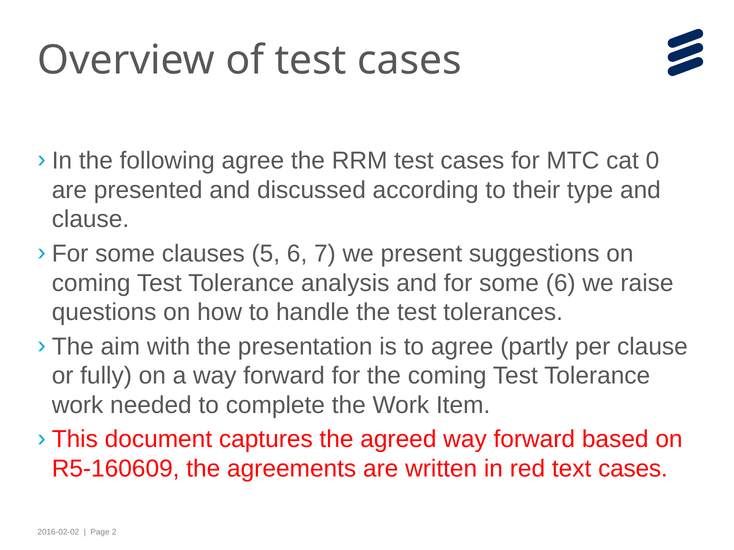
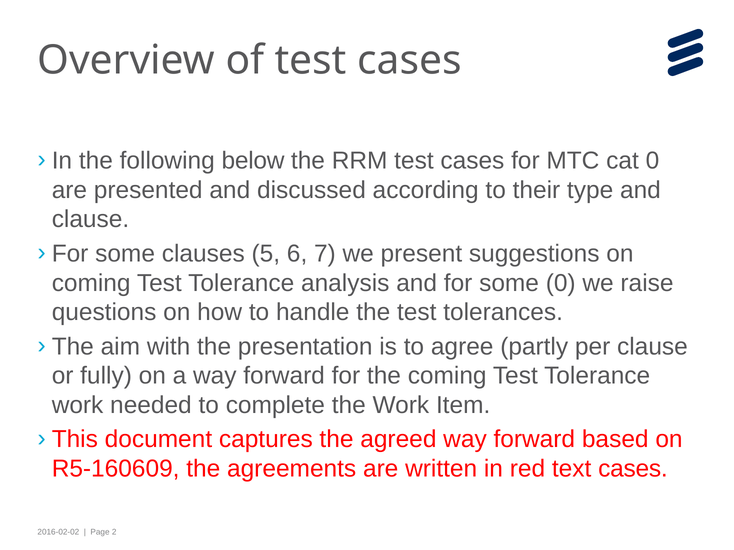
following agree: agree -> below
some 6: 6 -> 0
